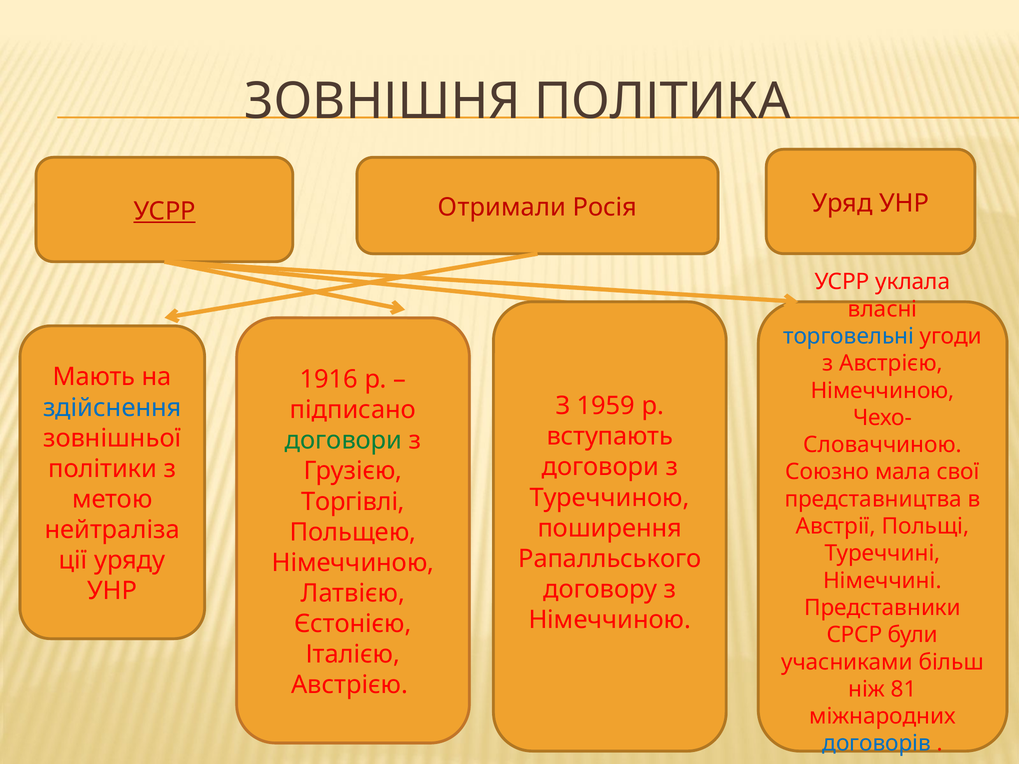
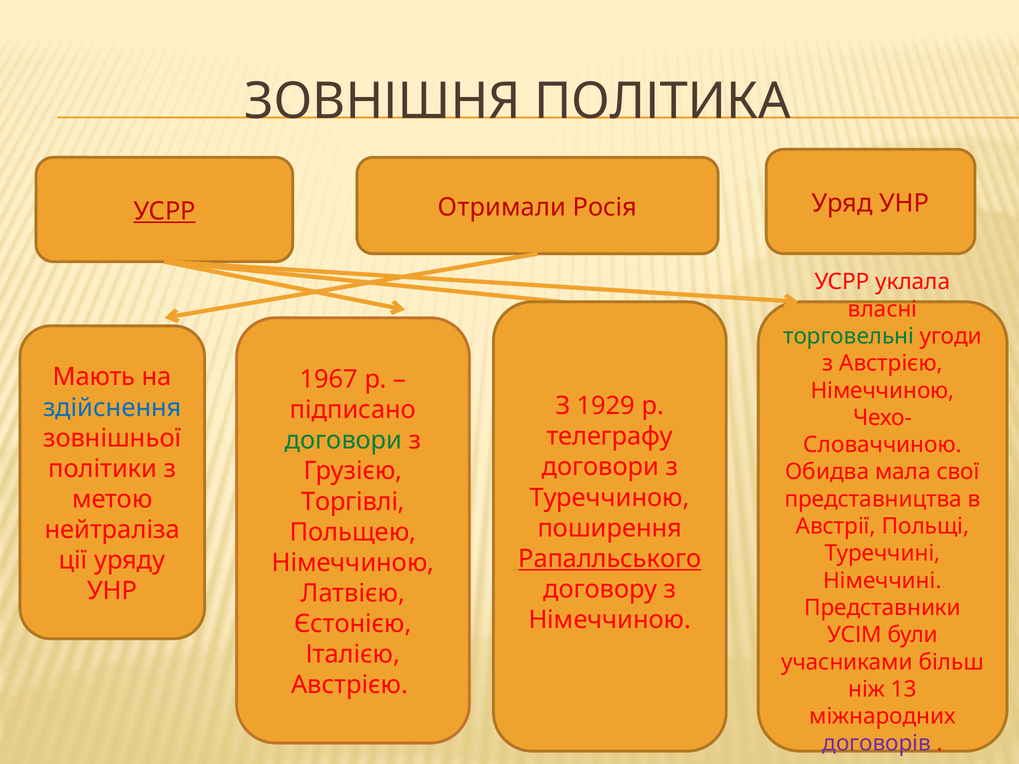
торговельні colour: blue -> green
1916: 1916 -> 1967
1959: 1959 -> 1929
вступають: вступають -> телеграфу
Союзно: Союзно -> Обидва
Рапалльського underline: none -> present
СРСР: СРСР -> УСІМ
81: 81 -> 13
договорів colour: blue -> purple
